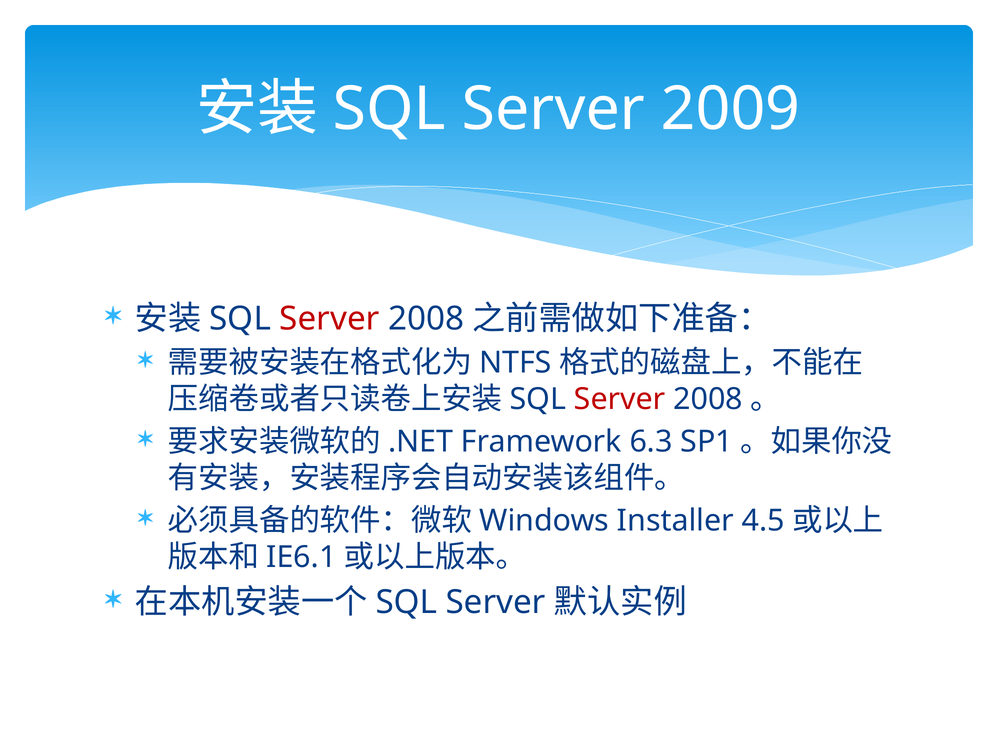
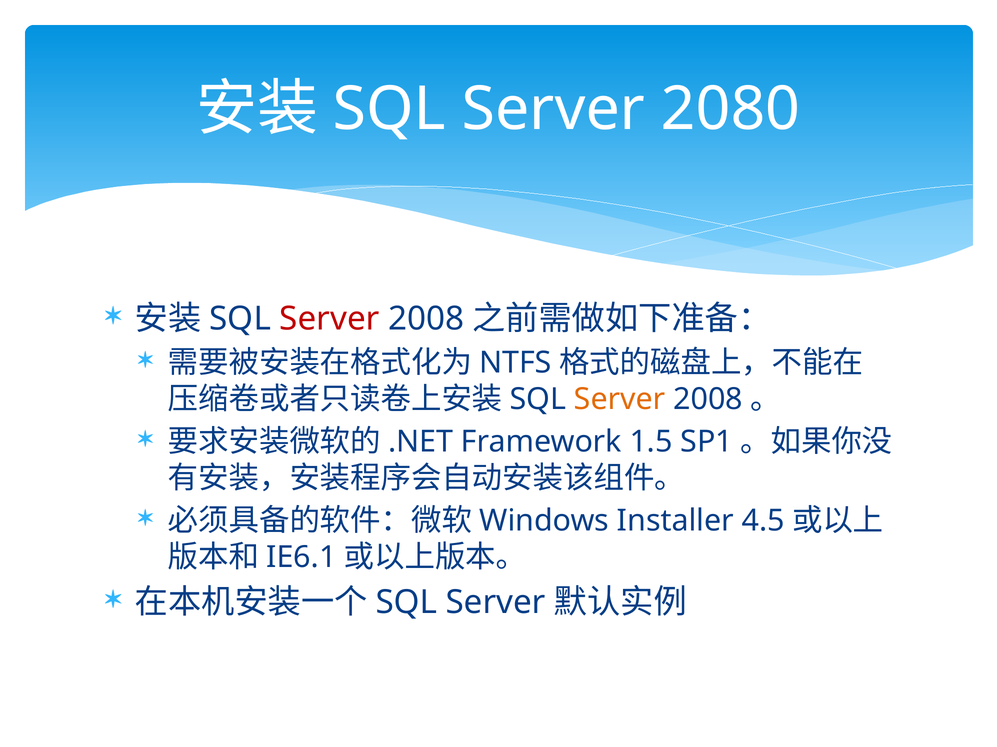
2009: 2009 -> 2080
Server at (620, 400) colour: red -> orange
6.3: 6.3 -> 1.5
